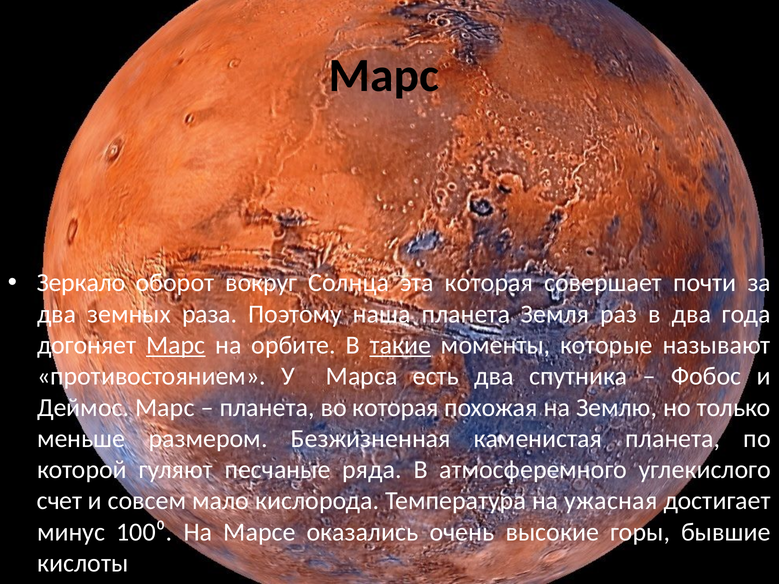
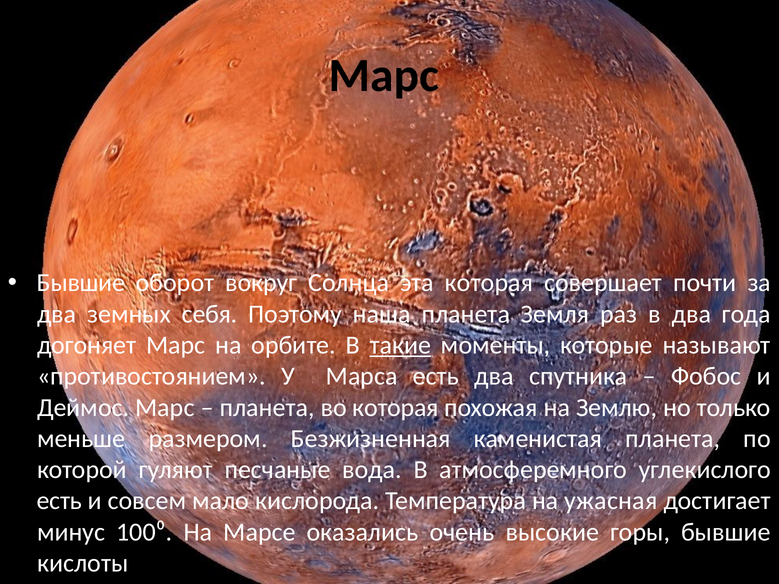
Зеркало at (81, 283): Зеркало -> Бывшие
раза: раза -> себя
Марс at (176, 345) underline: present -> none
ряда: ряда -> вода
счет at (59, 501): счет -> есть
